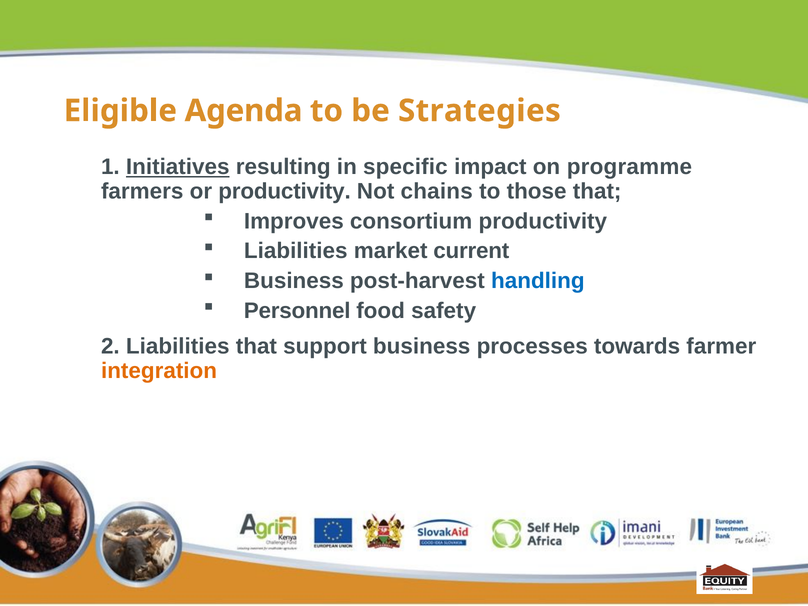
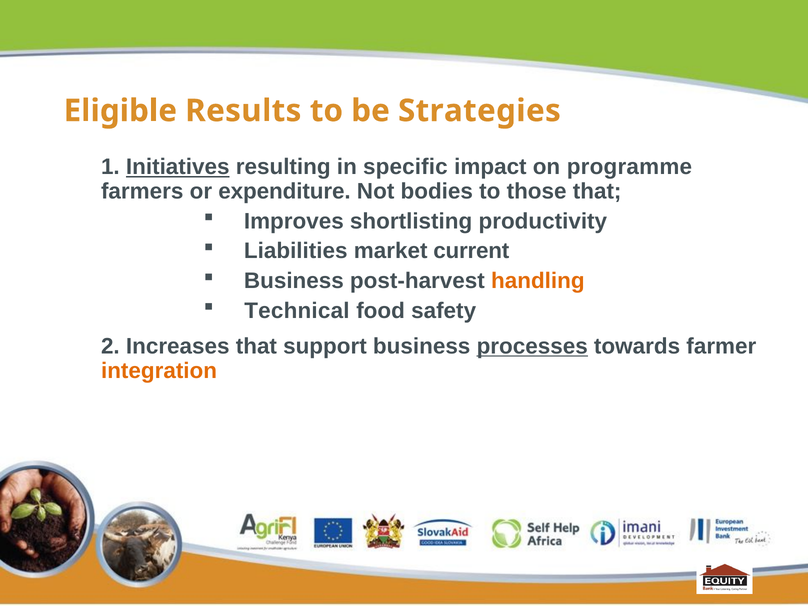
Agenda: Agenda -> Results
or productivity: productivity -> expenditure
chains: chains -> bodies
consortium: consortium -> shortlisting
handling colour: blue -> orange
Personnel: Personnel -> Technical
2 Liabilities: Liabilities -> Increases
processes underline: none -> present
